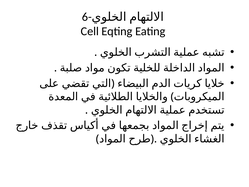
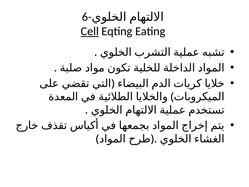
Cell underline: none -> present
